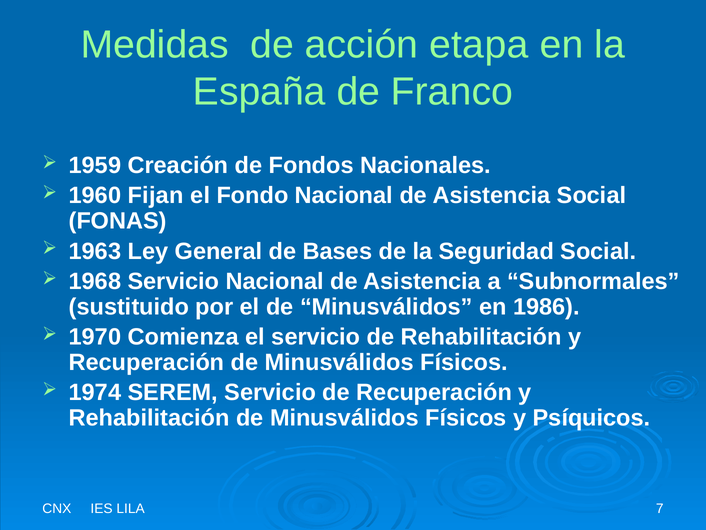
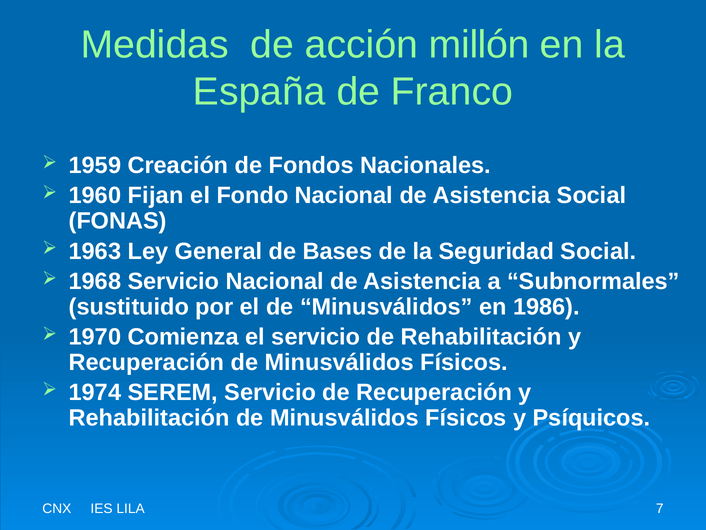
etapa: etapa -> millón
